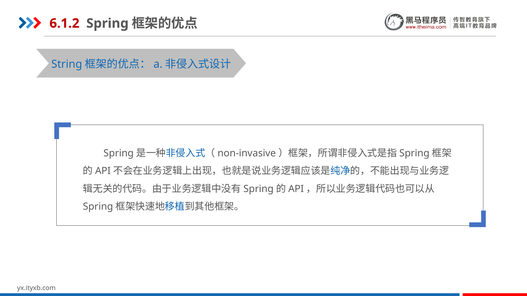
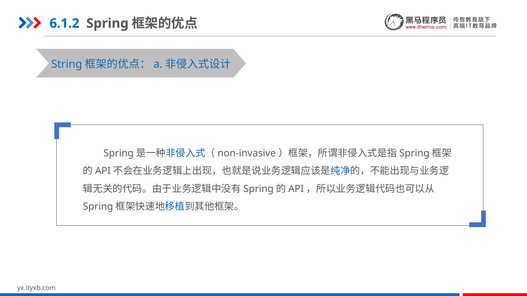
6.1.2 colour: red -> blue
